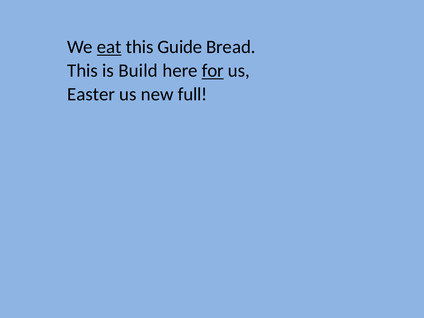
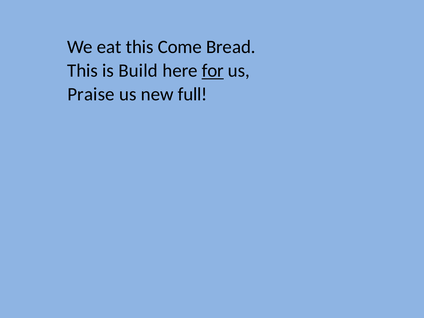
eat underline: present -> none
Guide: Guide -> Come
Easter: Easter -> Praise
